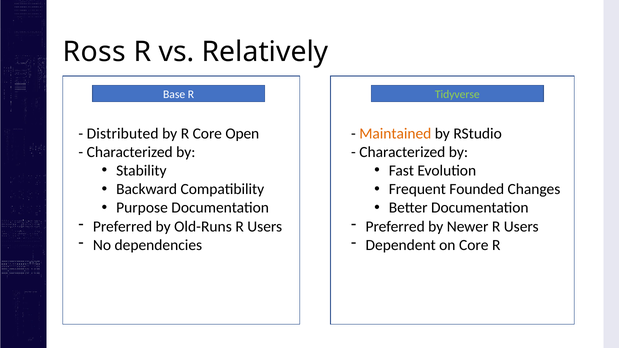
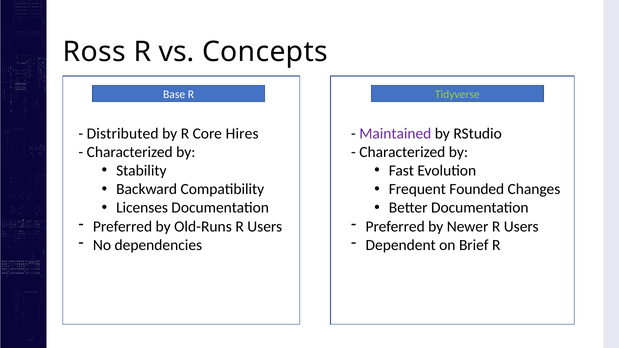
Relatively: Relatively -> Concepts
Open: Open -> Hires
Maintained colour: orange -> purple
Purpose: Purpose -> Licenses
on Core: Core -> Brief
